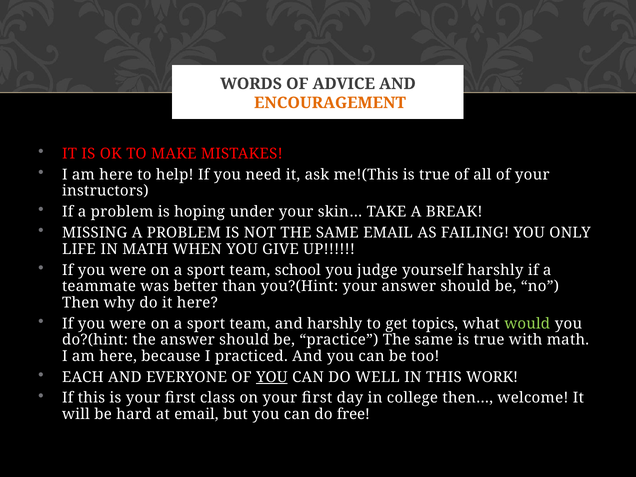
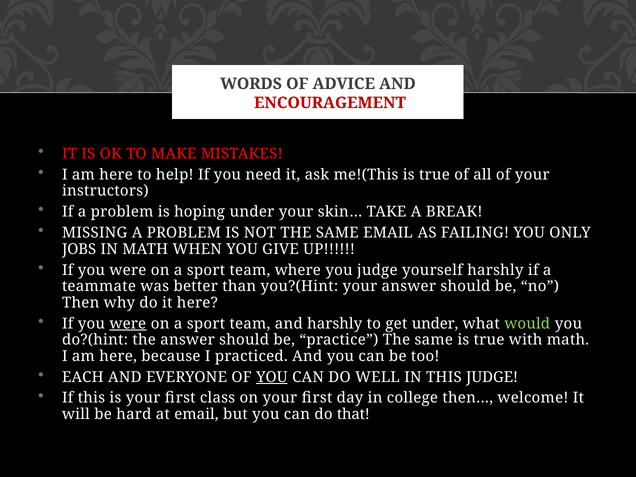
ENCOURAGEMENT colour: orange -> red
LIFE: LIFE -> JOBS
school: school -> where
were at (128, 324) underline: none -> present
get topics: topics -> under
THIS WORK: WORK -> JUDGE
free: free -> that
